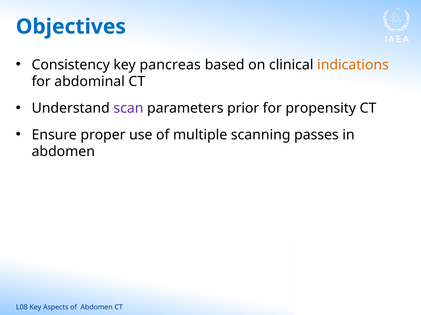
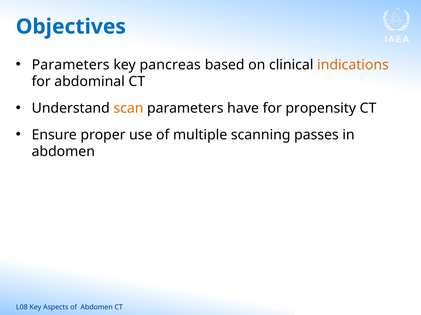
Consistency at (71, 65): Consistency -> Parameters
scan colour: purple -> orange
prior: prior -> have
